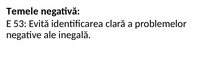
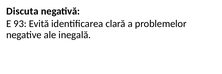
Temele: Temele -> Discuta
53: 53 -> 93
